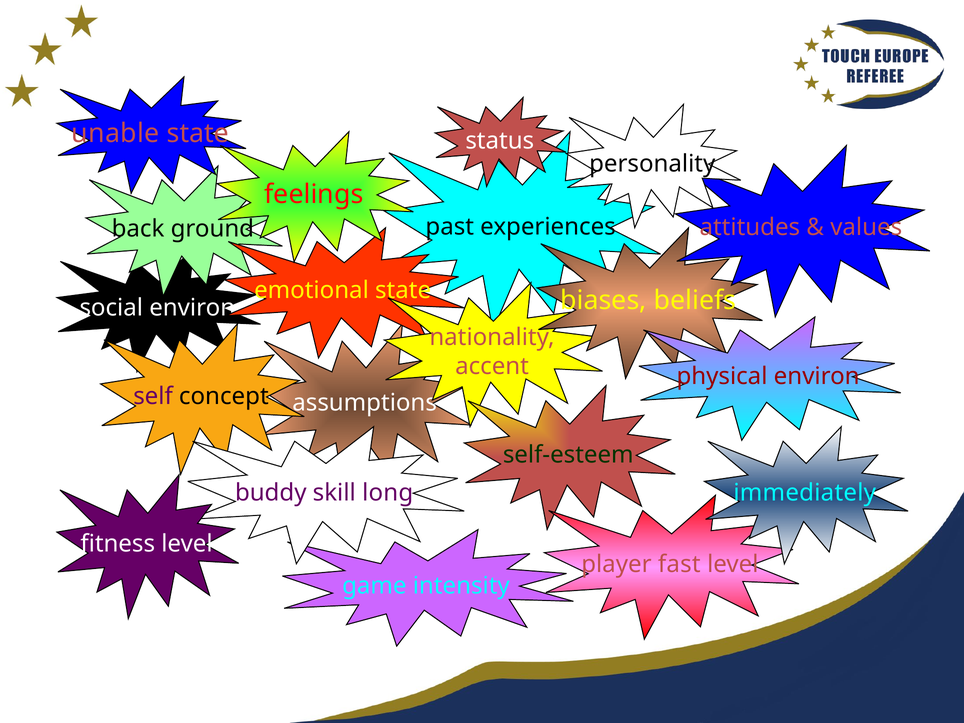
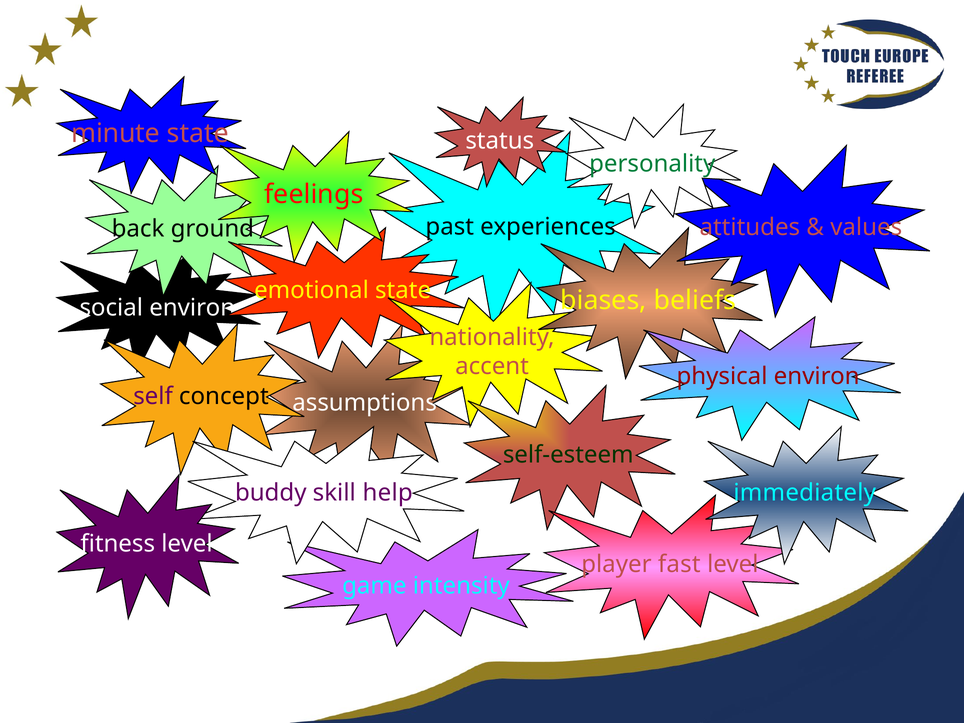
unable: unable -> minute
personality colour: black -> green
long: long -> help
